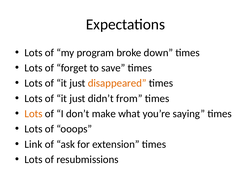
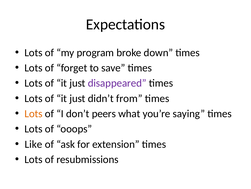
disappeared colour: orange -> purple
make: make -> peers
Link: Link -> Like
